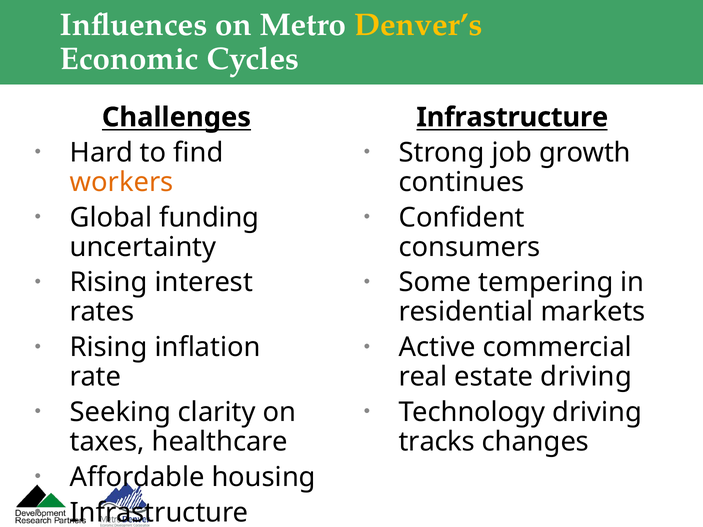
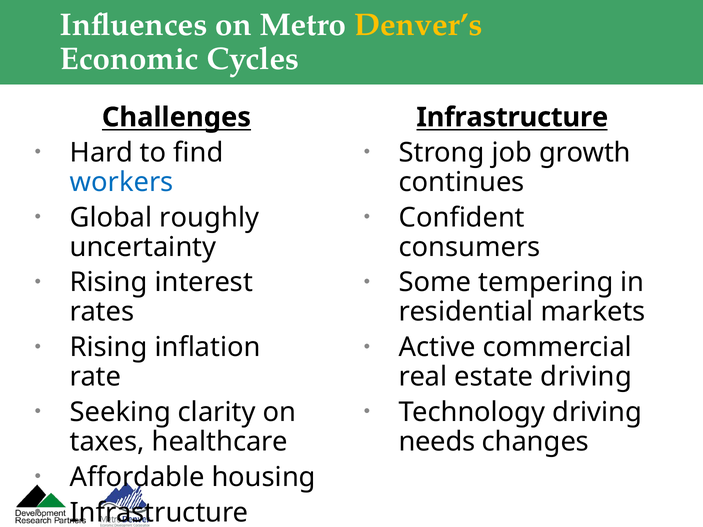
workers colour: orange -> blue
Global funding: funding -> roughly
tracks at (437, 442): tracks -> needs
